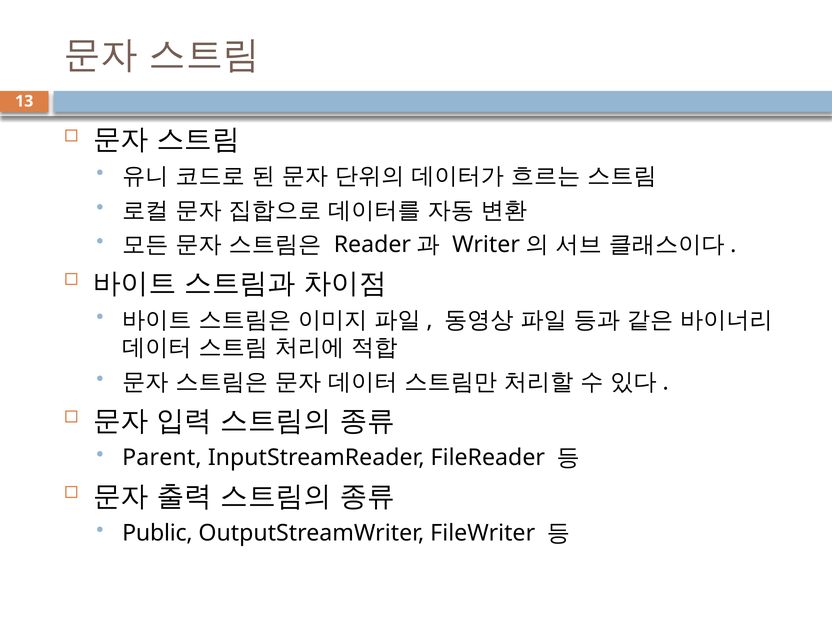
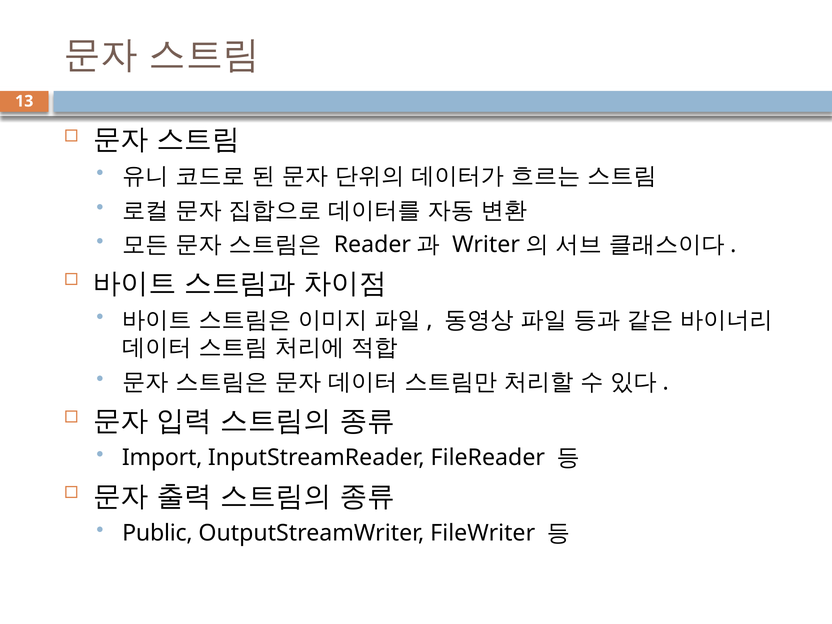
Parent: Parent -> Import
